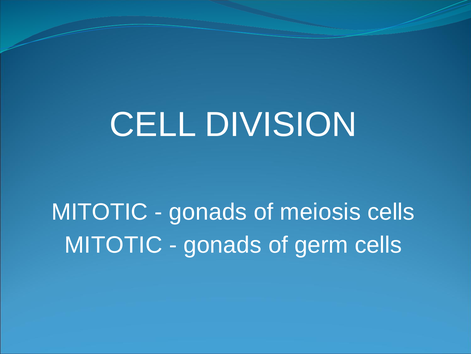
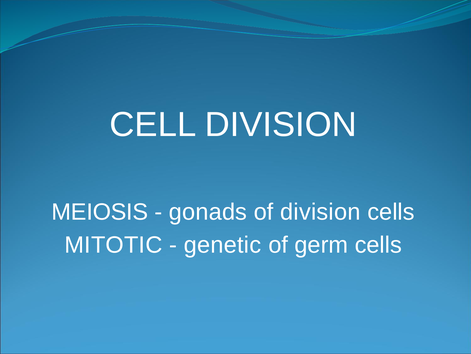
MITOTIC at (100, 212): MITOTIC -> MEIOSIS
of meiosis: meiosis -> division
gonads at (223, 245): gonads -> genetic
